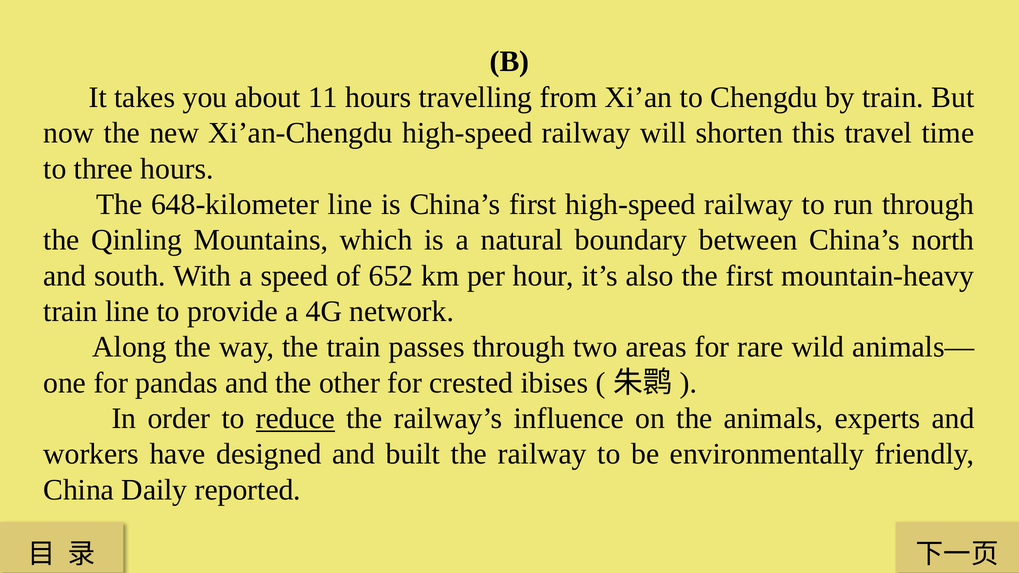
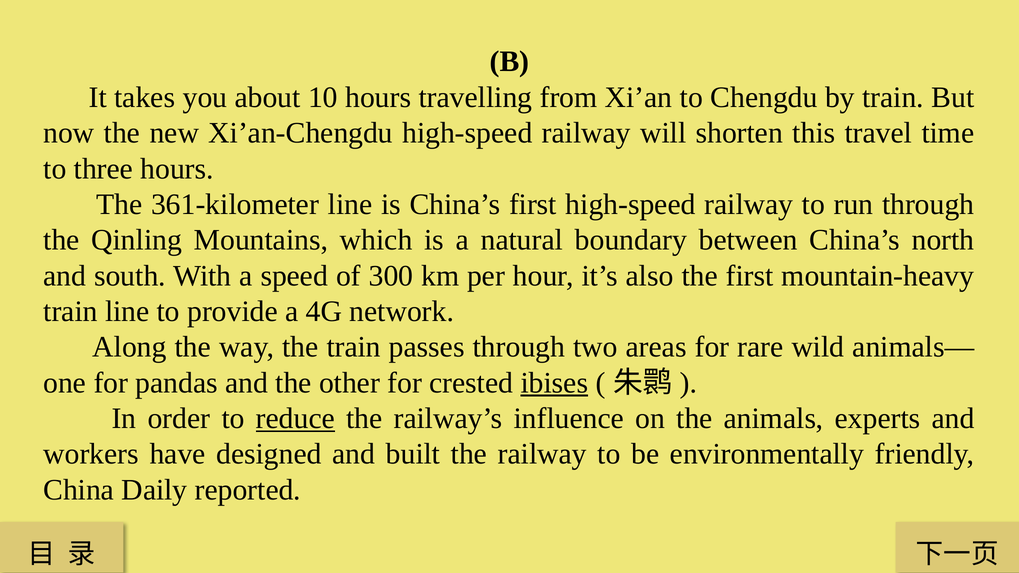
11: 11 -> 10
648-kilometer: 648-kilometer -> 361-kilometer
652: 652 -> 300
ibises underline: none -> present
